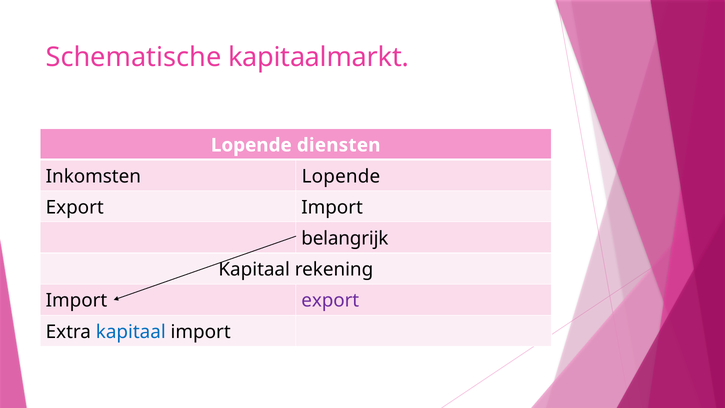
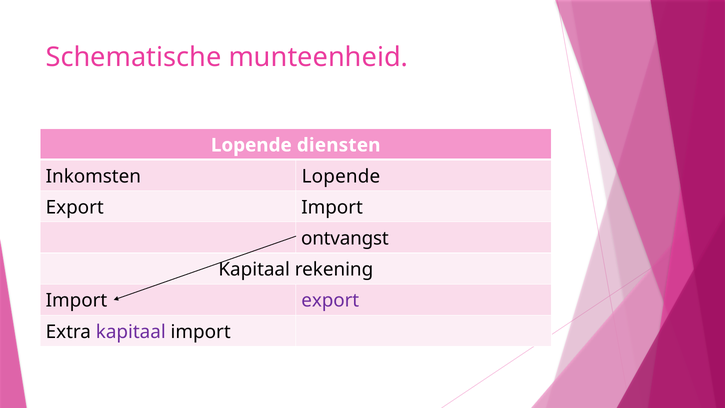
kapitaalmarkt: kapitaalmarkt -> munteenheid
belangrijk: belangrijk -> ontvangst
kapitaal at (131, 332) colour: blue -> purple
